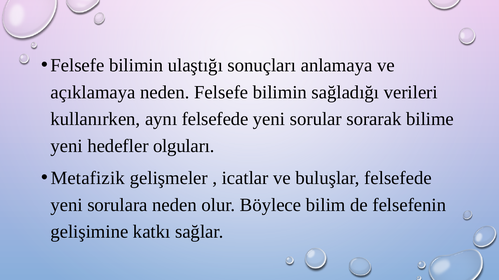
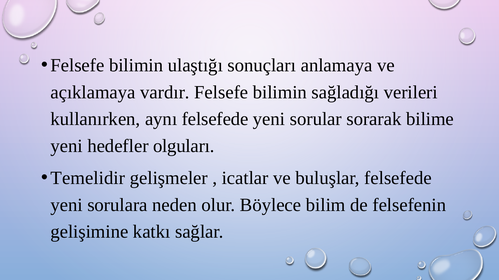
açıklamaya neden: neden -> vardır
Metafizik: Metafizik -> Temelidir
